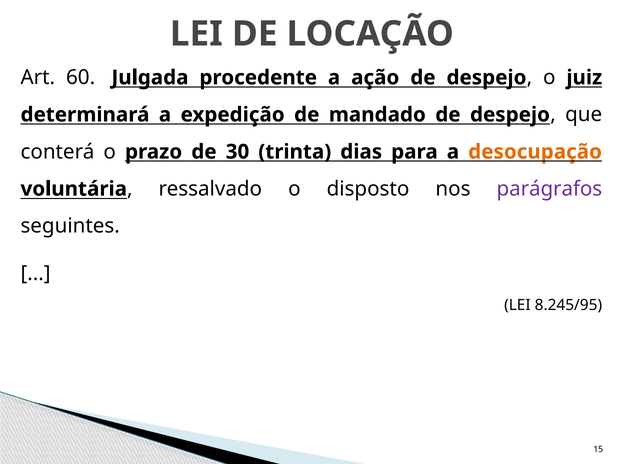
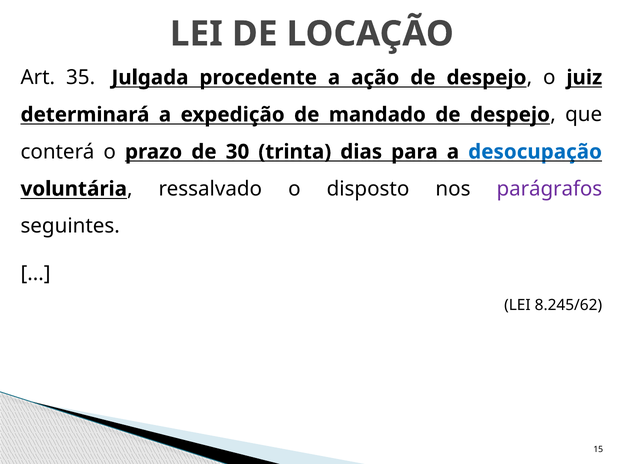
60: 60 -> 35
desocupação colour: orange -> blue
8.245/95: 8.245/95 -> 8.245/62
